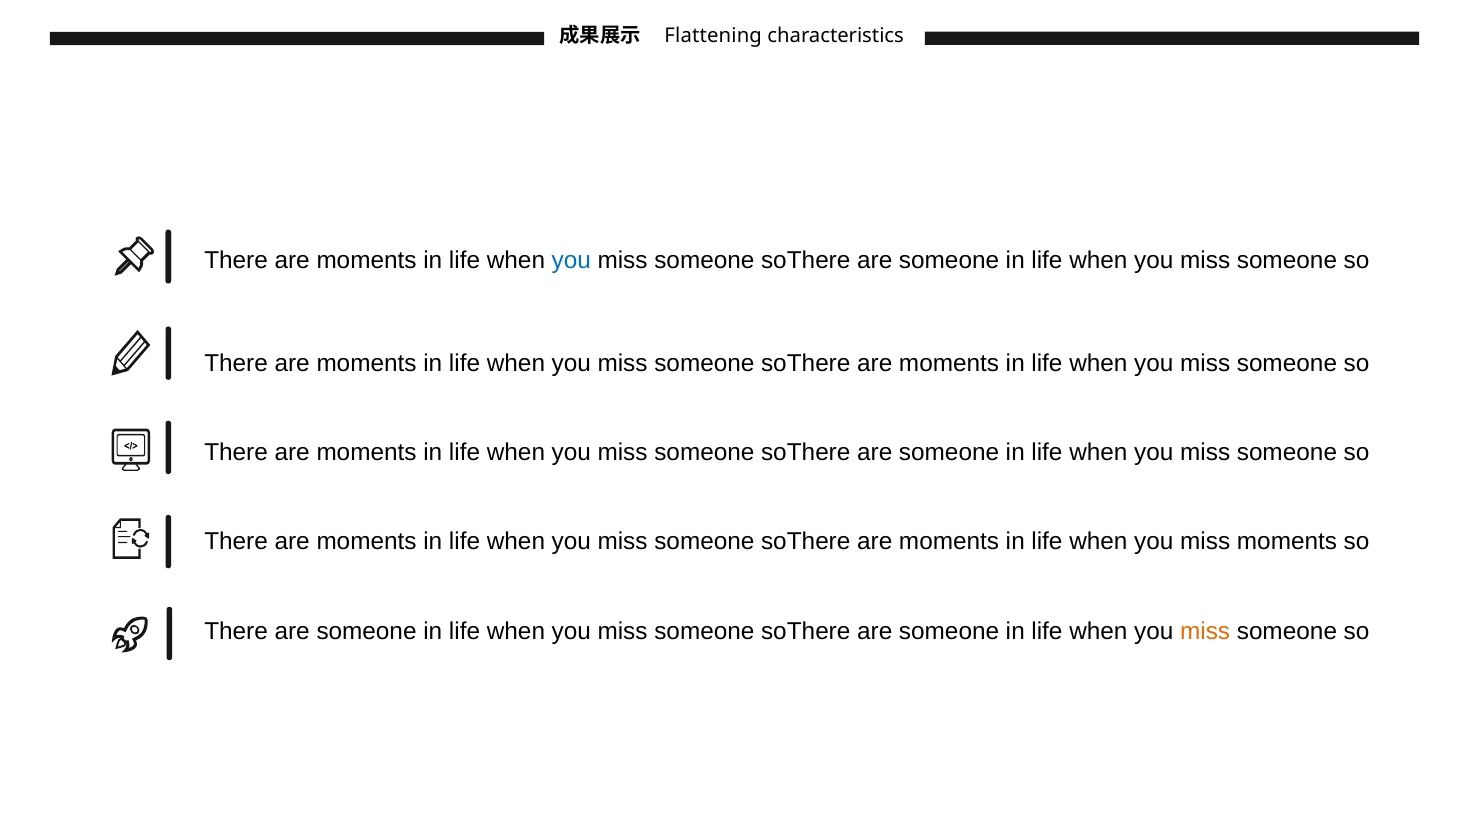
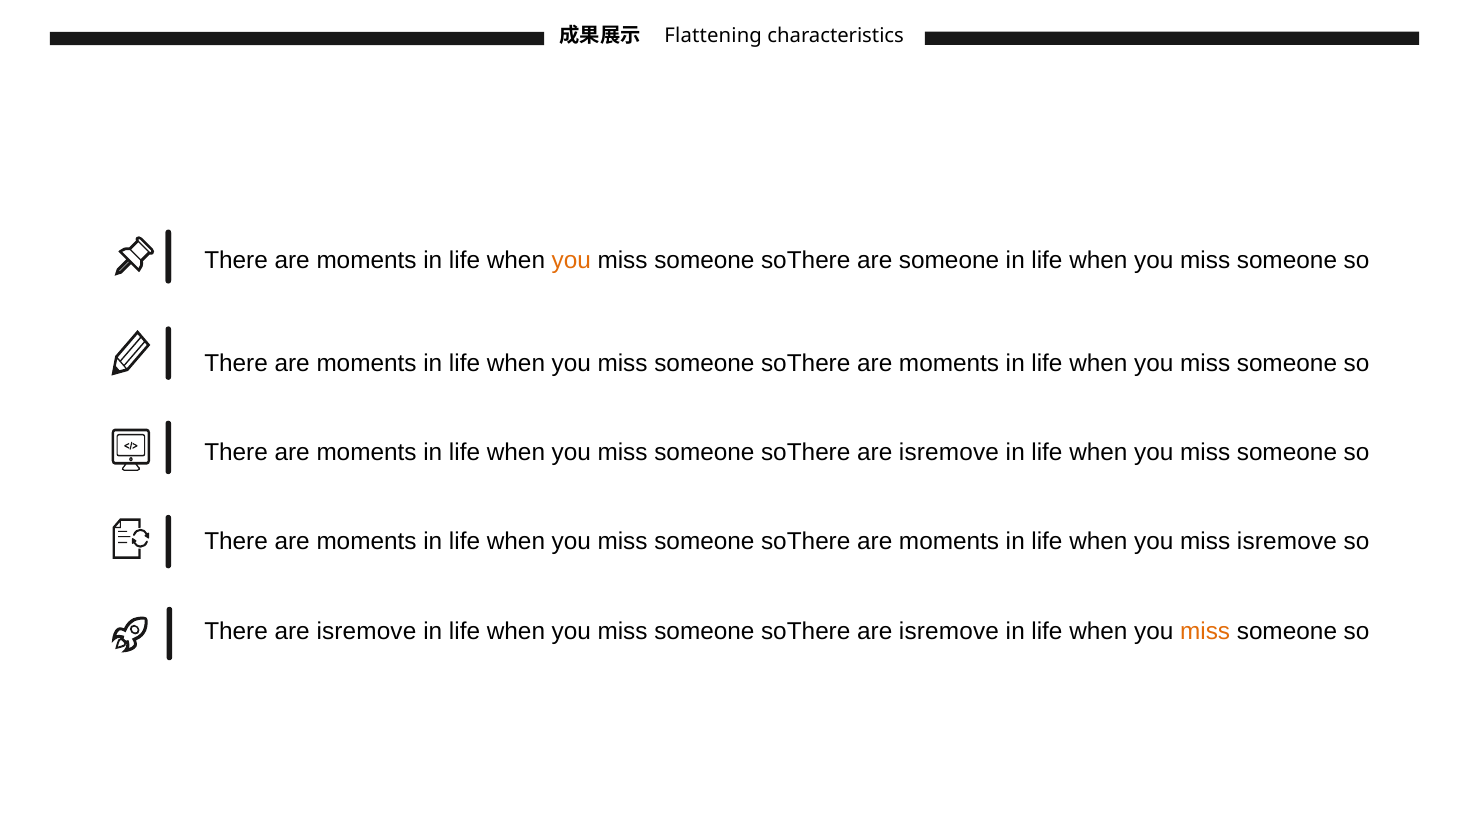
you at (571, 261) colour: blue -> orange
someone at (949, 453): someone -> isremove
miss moments: moments -> isremove
There are someone: someone -> isremove
someone at (949, 632): someone -> isremove
